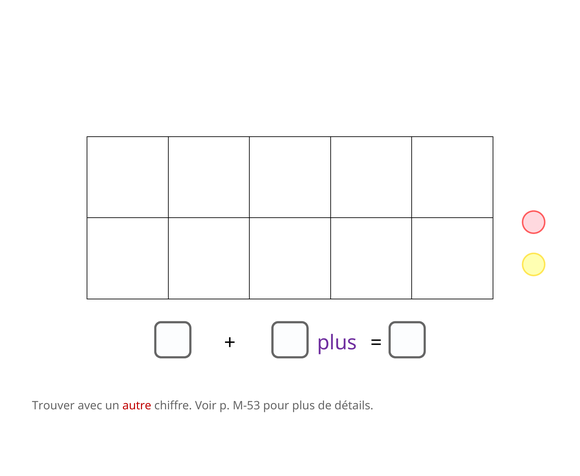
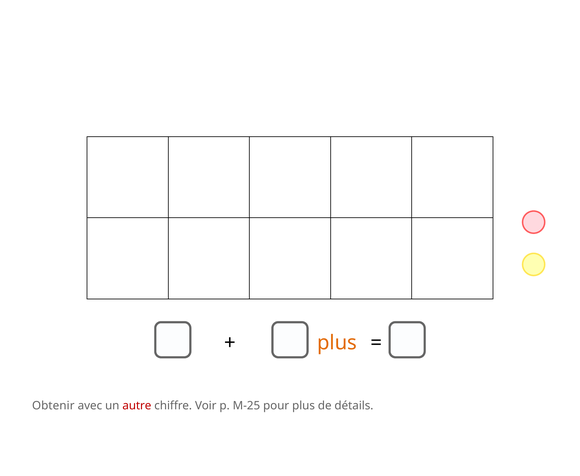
plus at (337, 342) colour: purple -> orange
Trouver: Trouver -> Obtenir
M-53: M-53 -> M-25
